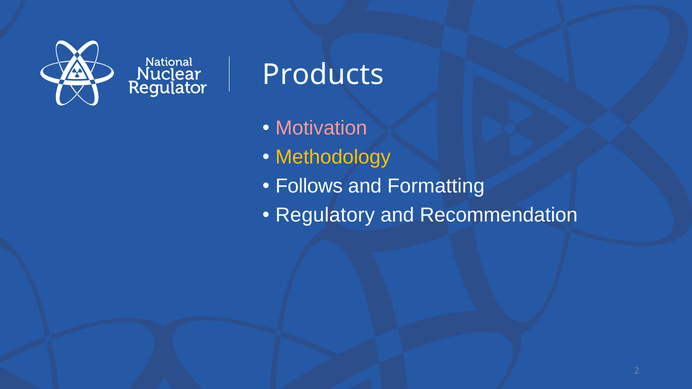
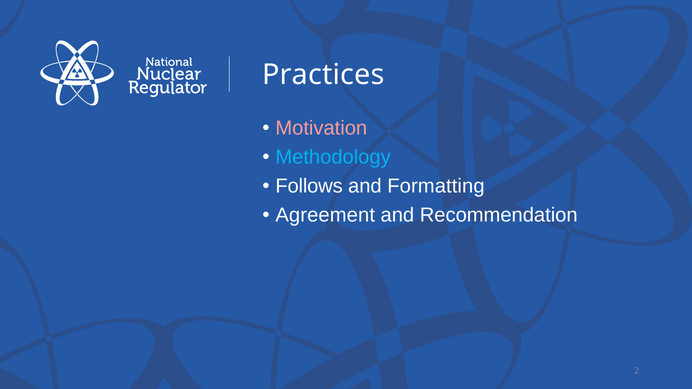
Products: Products -> Practices
Methodology colour: yellow -> light blue
Regulatory: Regulatory -> Agreement
